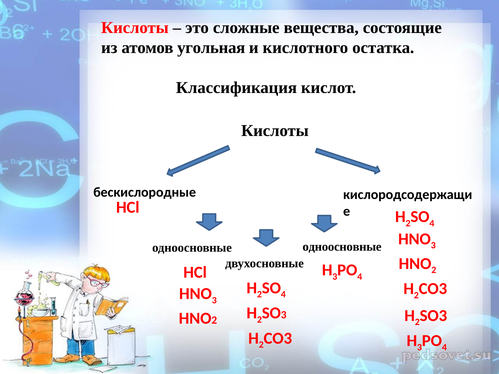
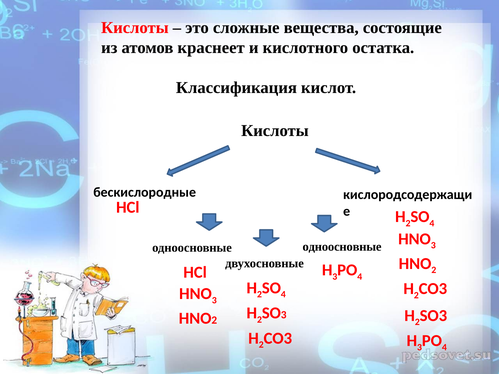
угольная: угольная -> краснеет
